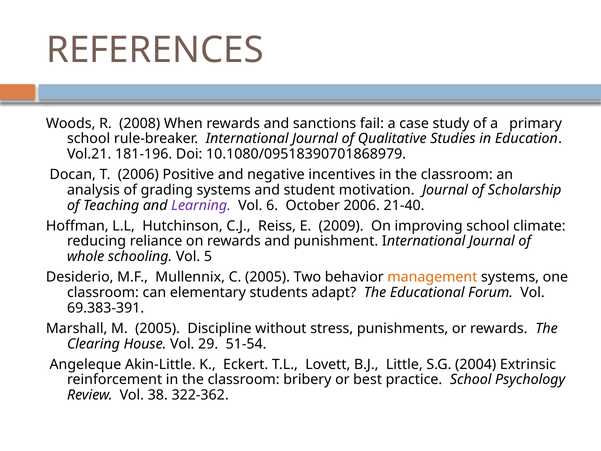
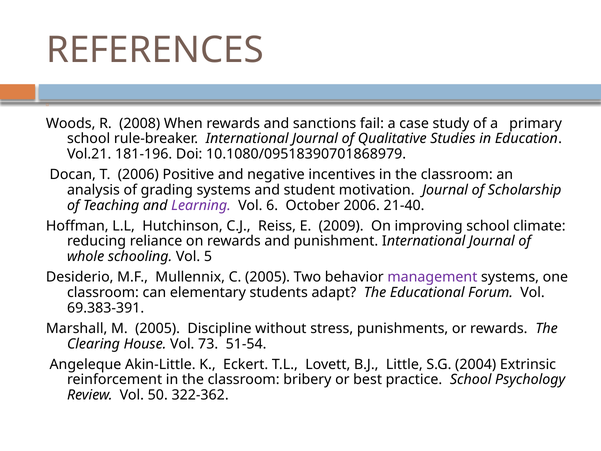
management colour: orange -> purple
29: 29 -> 73
38: 38 -> 50
